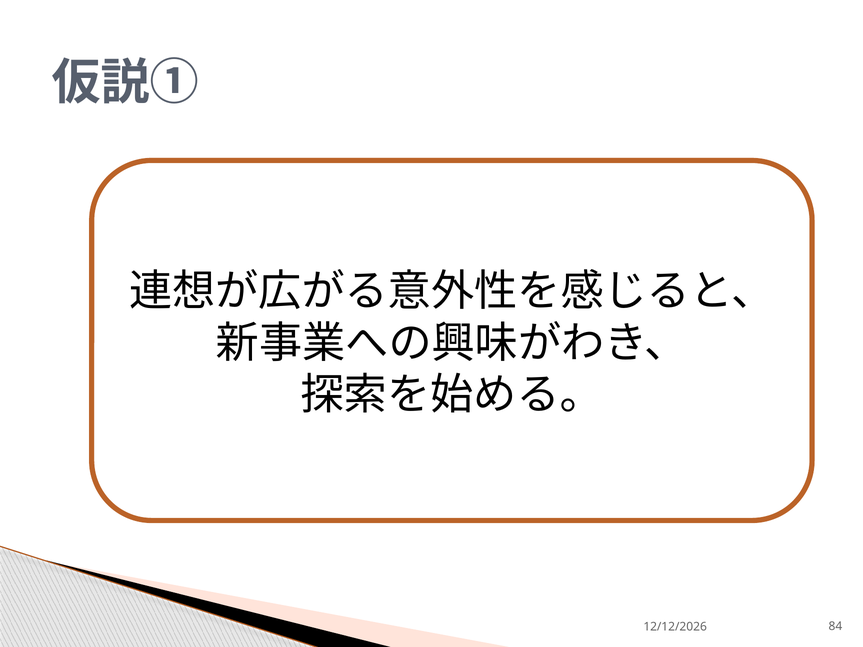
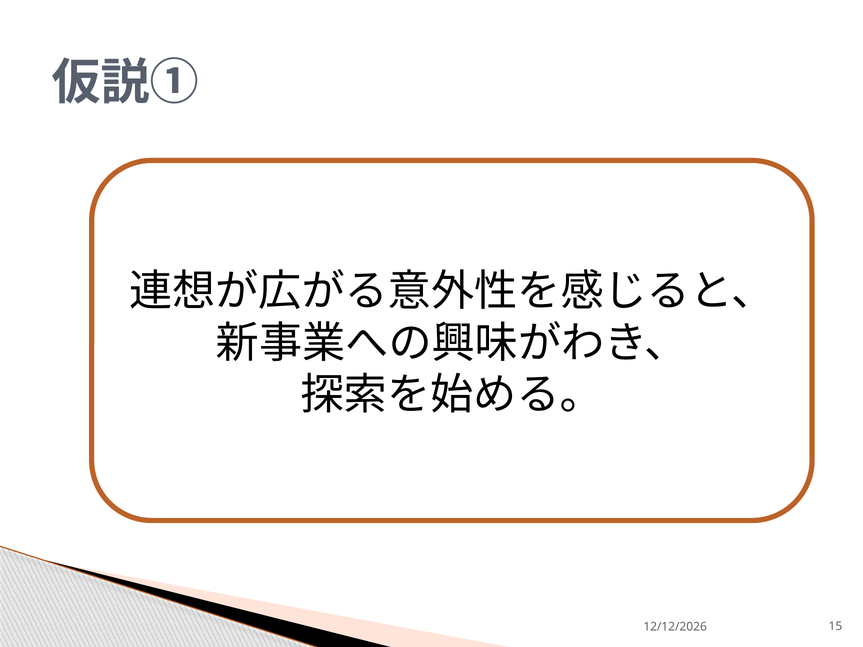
84: 84 -> 15
